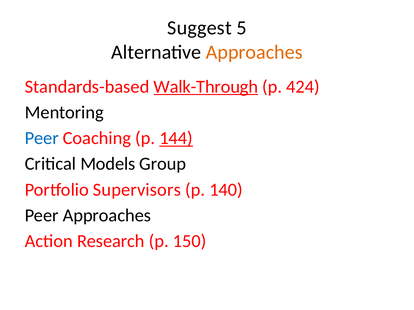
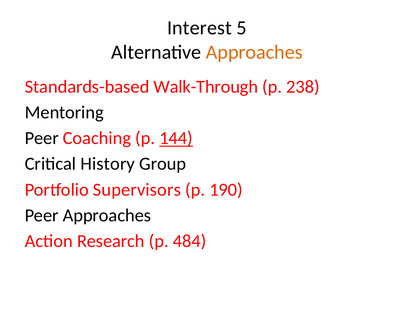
Suggest: Suggest -> Interest
Walk-Through underline: present -> none
424: 424 -> 238
Peer at (42, 138) colour: blue -> black
Models: Models -> History
140: 140 -> 190
150: 150 -> 484
